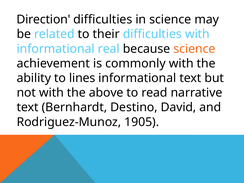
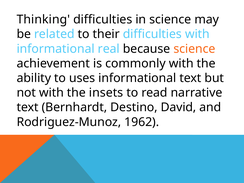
Direction: Direction -> Thinking
lines: lines -> uses
above: above -> insets
1905: 1905 -> 1962
